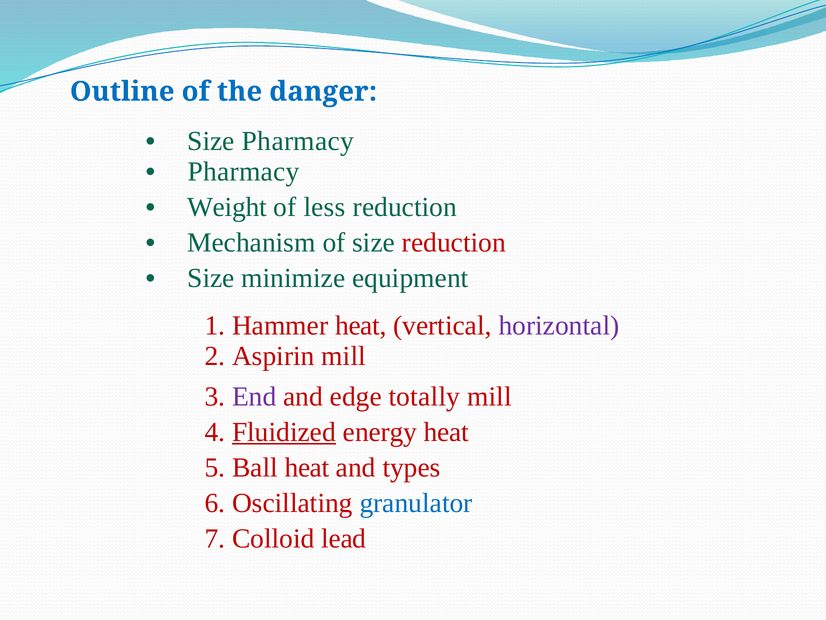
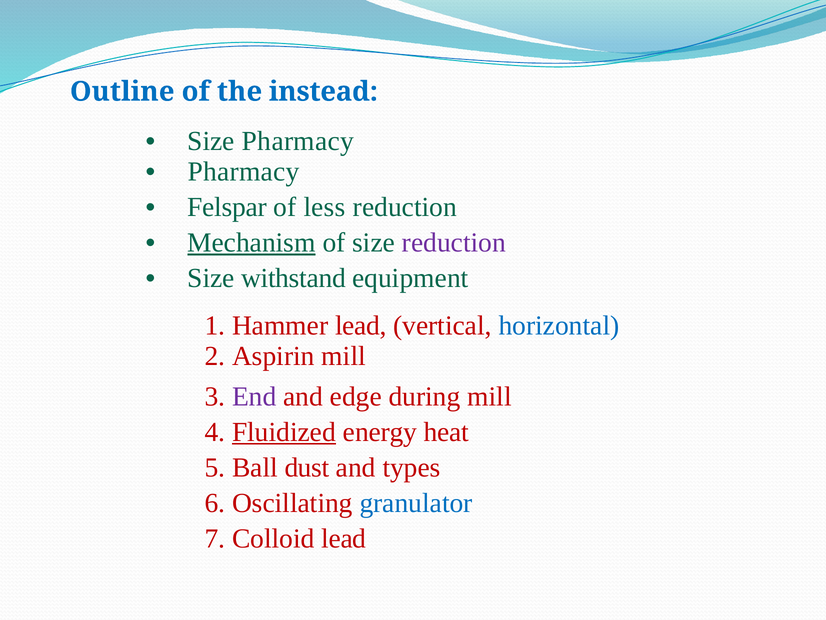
danger: danger -> instead
Weight: Weight -> Felspar
Mechanism underline: none -> present
reduction at (454, 242) colour: red -> purple
minimize: minimize -> withstand
Hammer heat: heat -> lead
horizontal colour: purple -> blue
totally: totally -> during
Ball heat: heat -> dust
